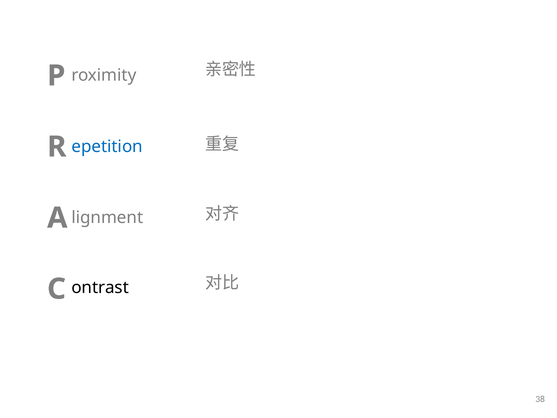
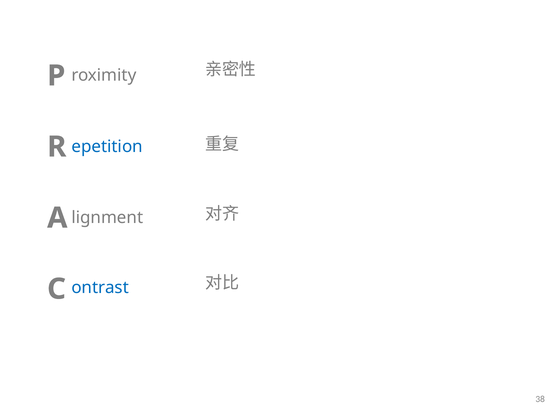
ontrast colour: black -> blue
